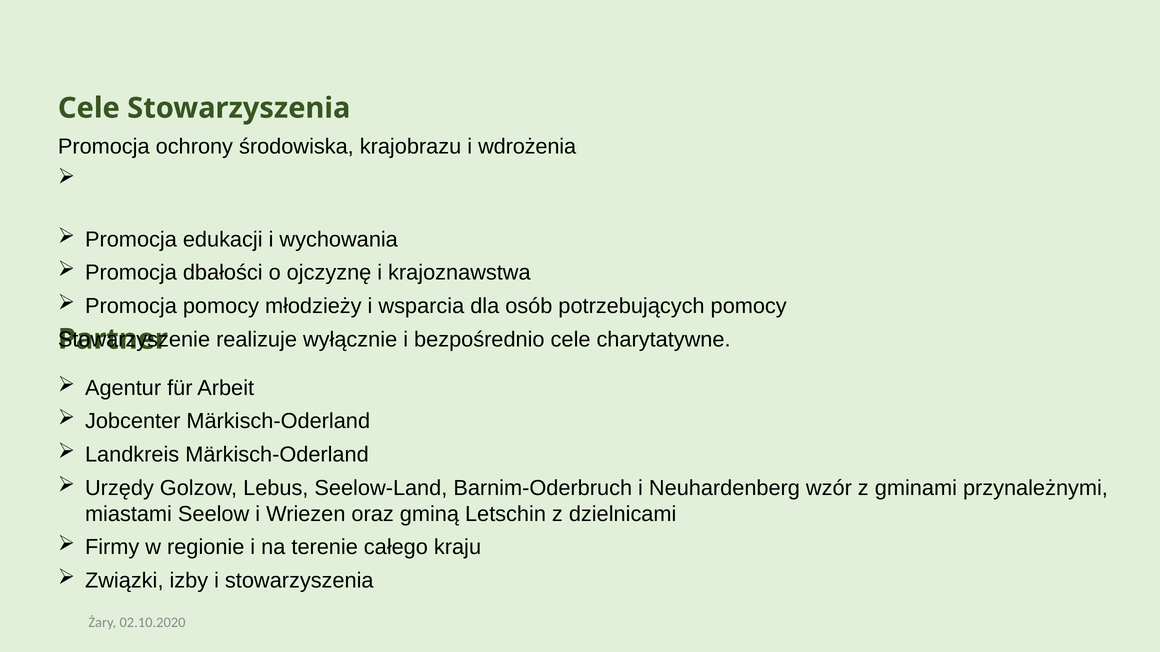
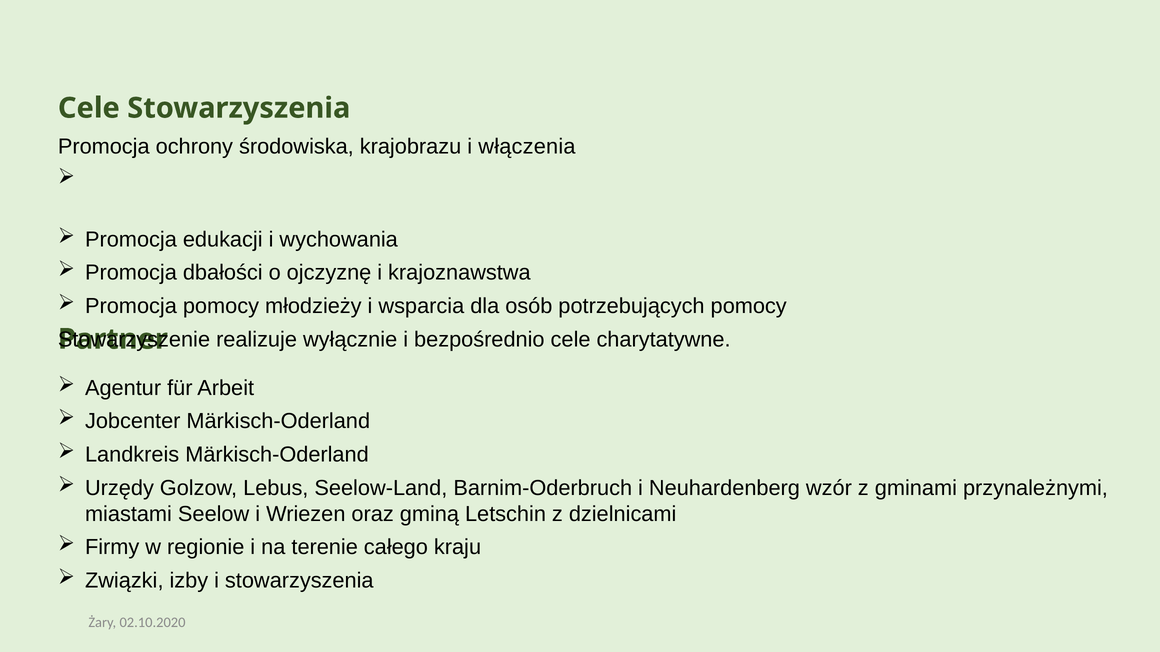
wdrożenia: wdrożenia -> włączenia
